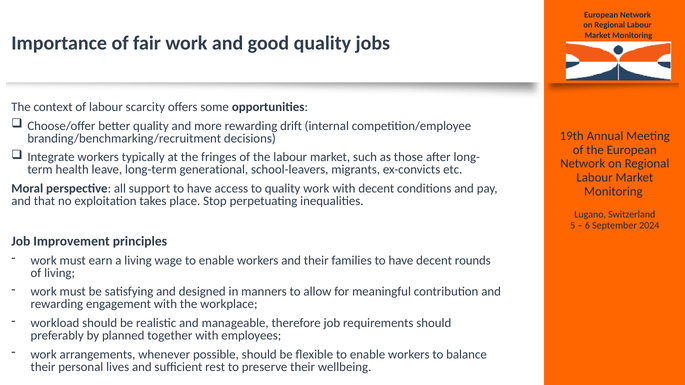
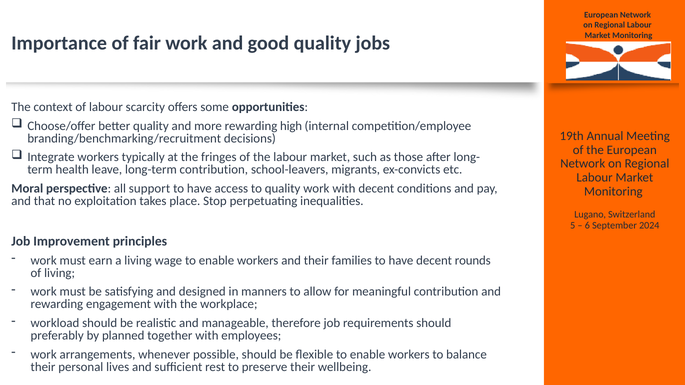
drift: drift -> high
long-term generational: generational -> contribution
